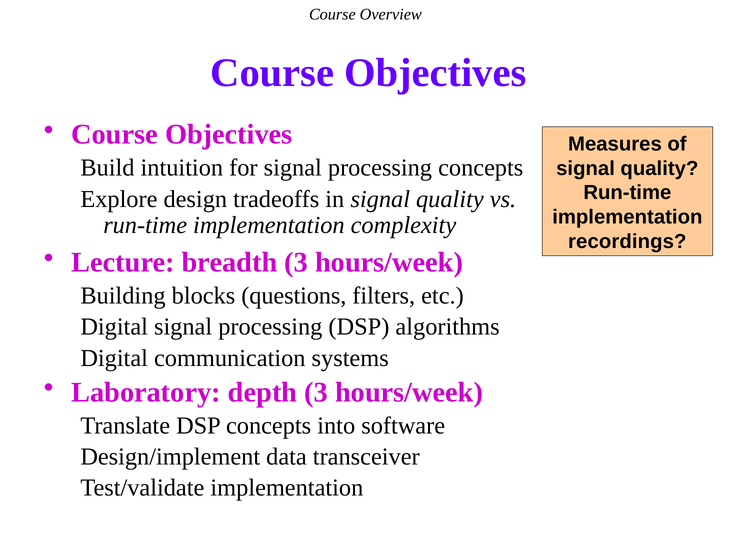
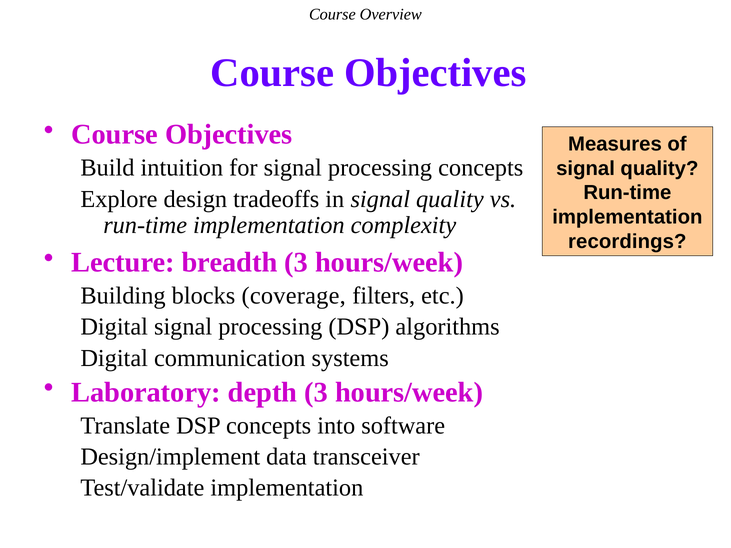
questions: questions -> coverage
